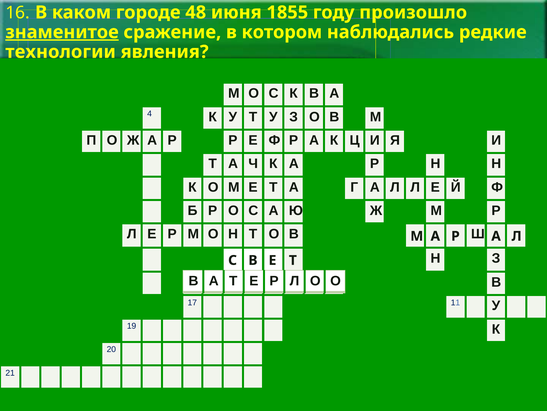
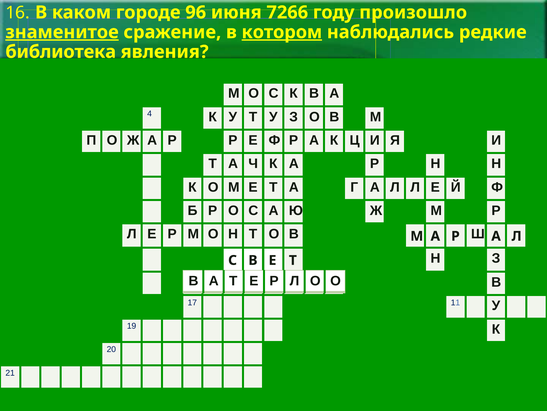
48: 48 -> 96
1855: 1855 -> 7266
котором underline: none -> present
технологии: технологии -> библиотека
